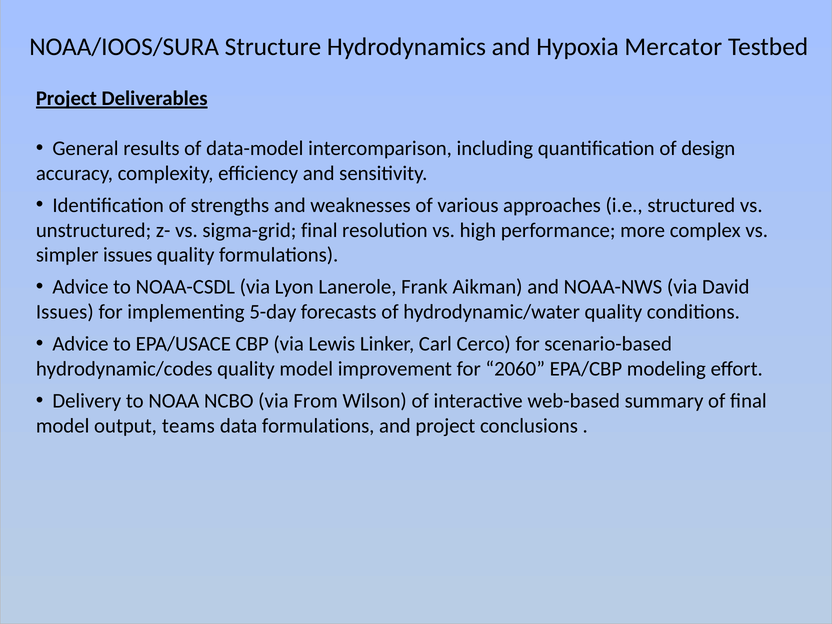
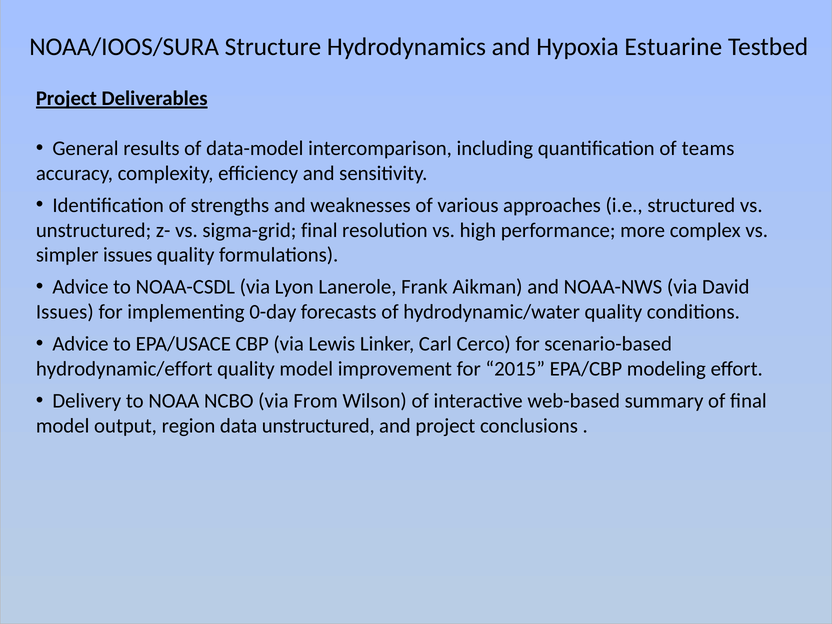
Mercator: Mercator -> Estuarine
design: design -> teams
5-day: 5-day -> 0-day
hydrodynamic/codes: hydrodynamic/codes -> hydrodynamic/effort
2060: 2060 -> 2015
teams: teams -> region
data formulations: formulations -> unstructured
